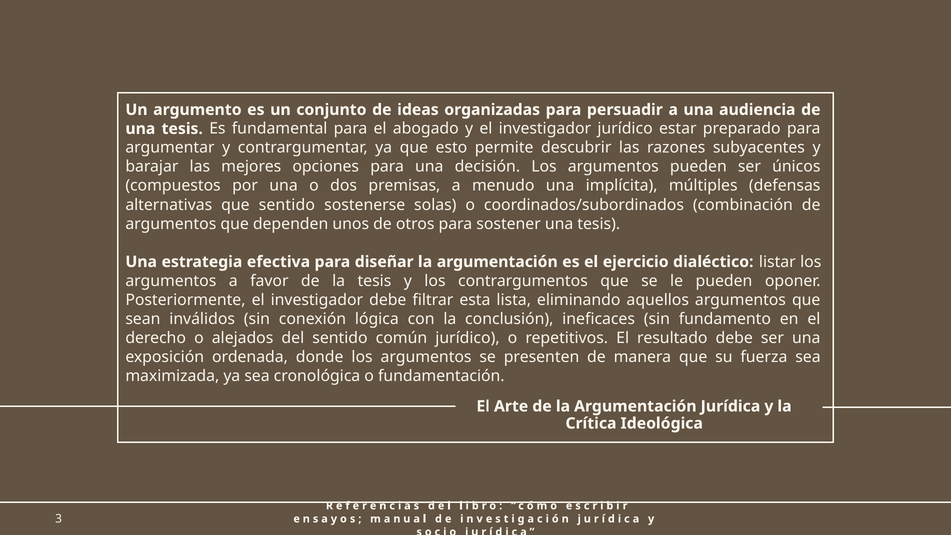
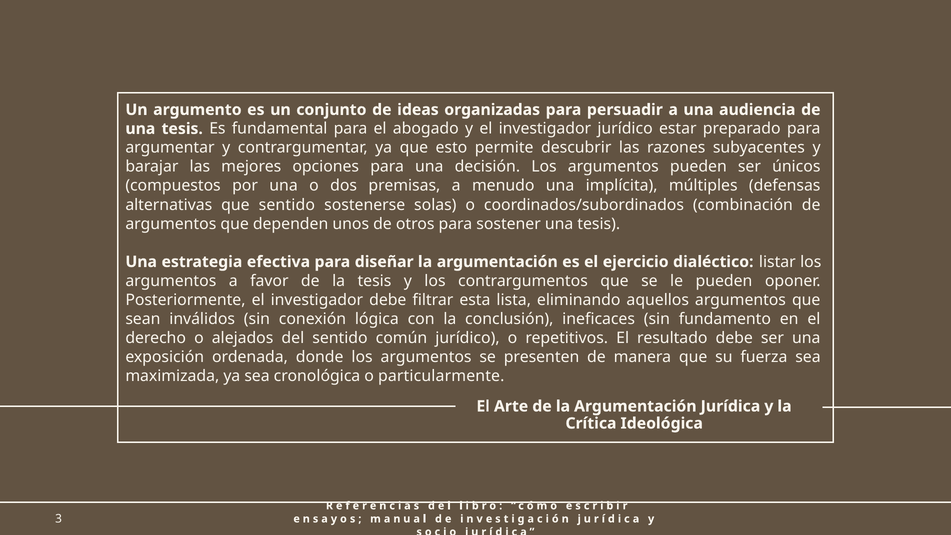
fundamentación: fundamentación -> particularmente
